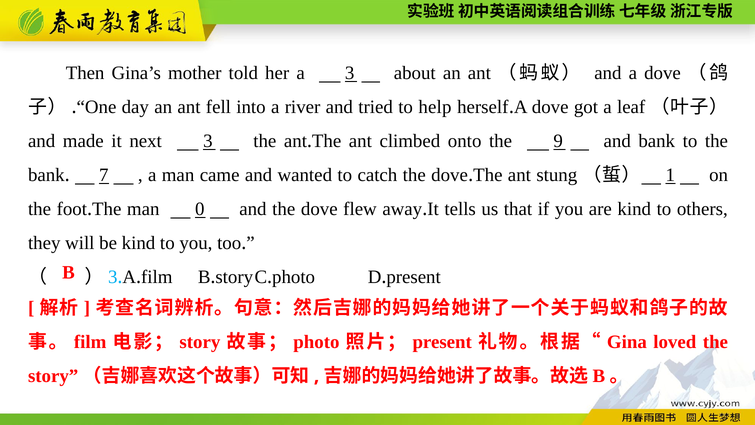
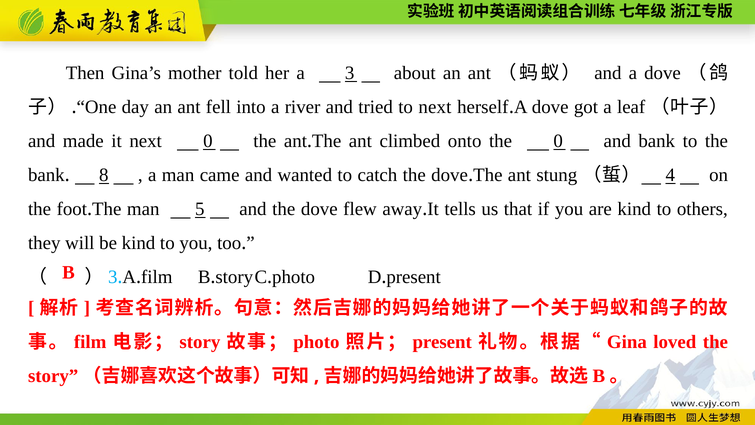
to help: help -> next
next 3: 3 -> 0
the 9: 9 -> 0
7: 7 -> 8
1: 1 -> 4
0: 0 -> 5
